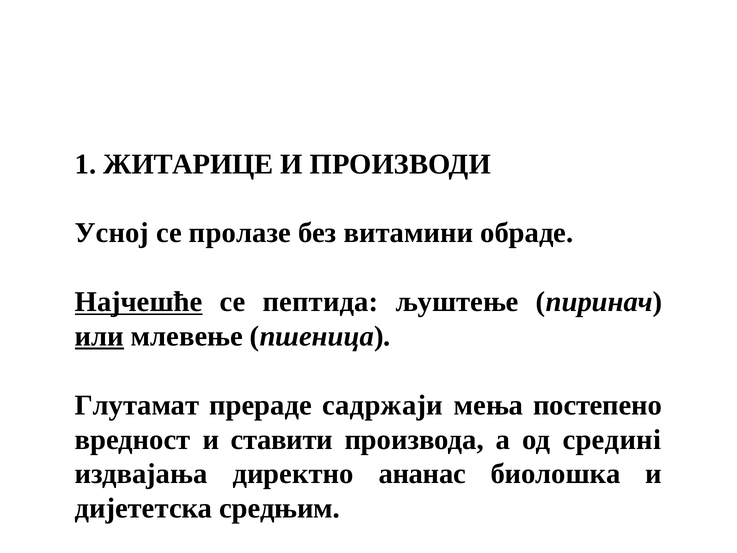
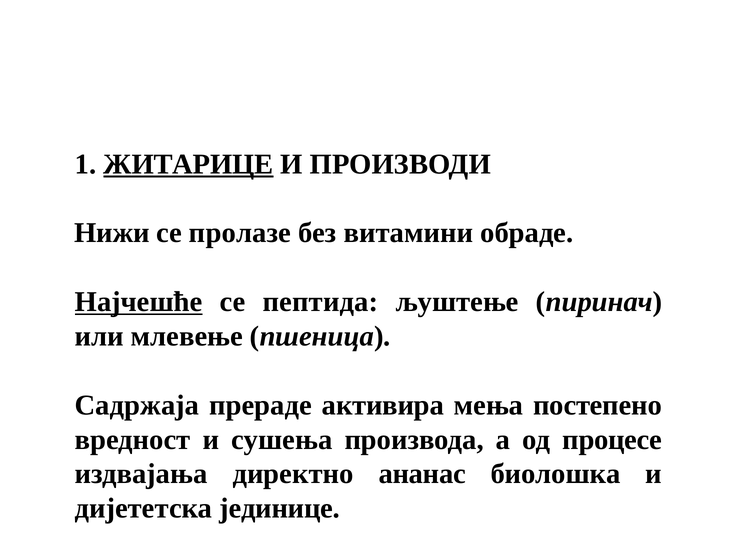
ЖИТАРИЦЕ underline: none -> present
Усној: Усној -> Нижи
или underline: present -> none
Глутамат: Глутамат -> Садржаја
садржаји: садржаји -> активира
ставити: ставити -> сушења
срединi: срединi -> процесе
средњим: средњим -> јединице
